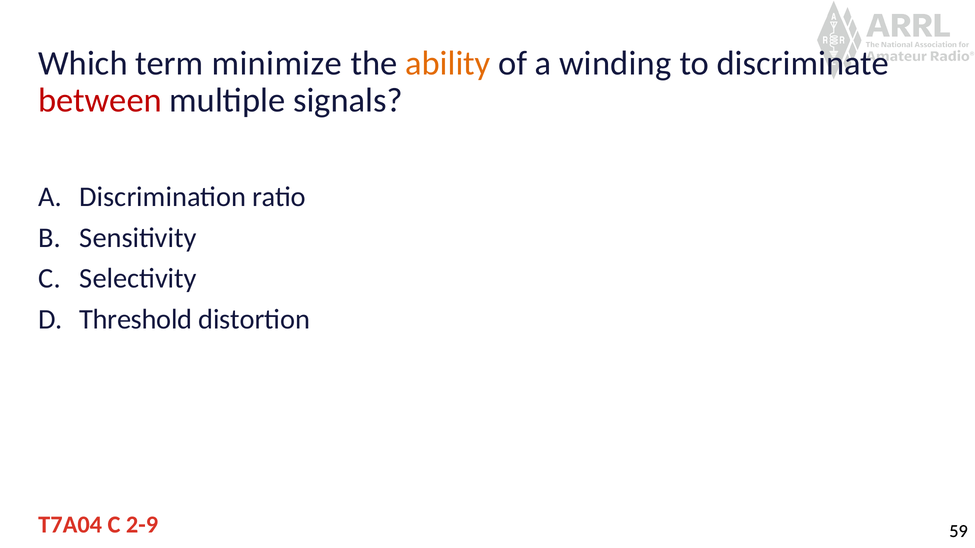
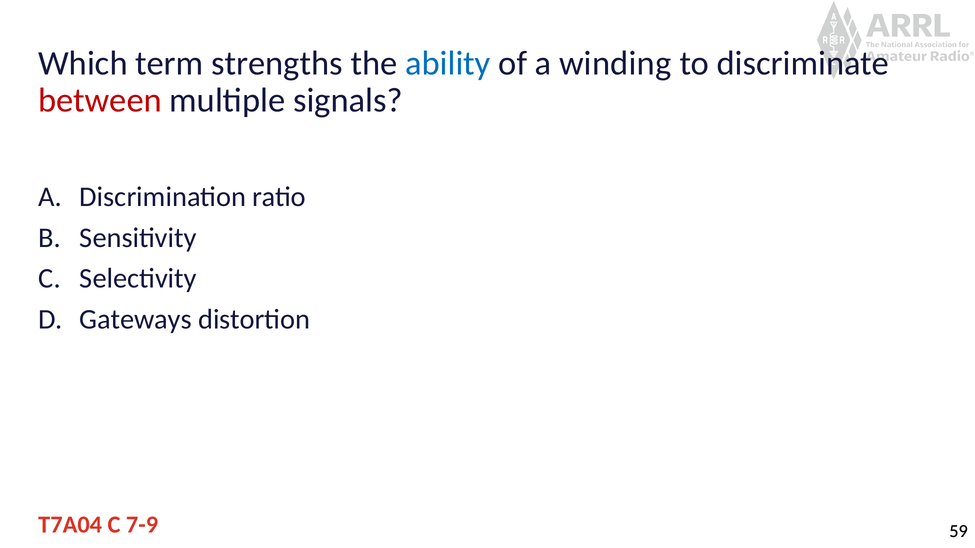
minimize: minimize -> strengths
ability colour: orange -> blue
Threshold: Threshold -> Gateways
2-9: 2-9 -> 7-9
